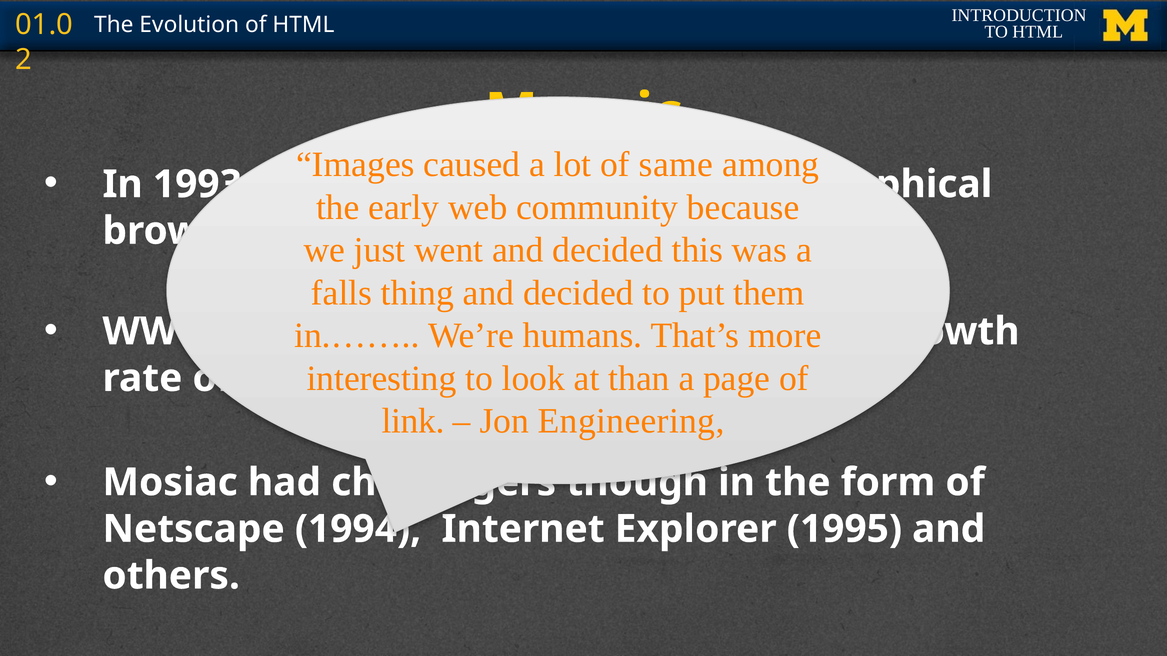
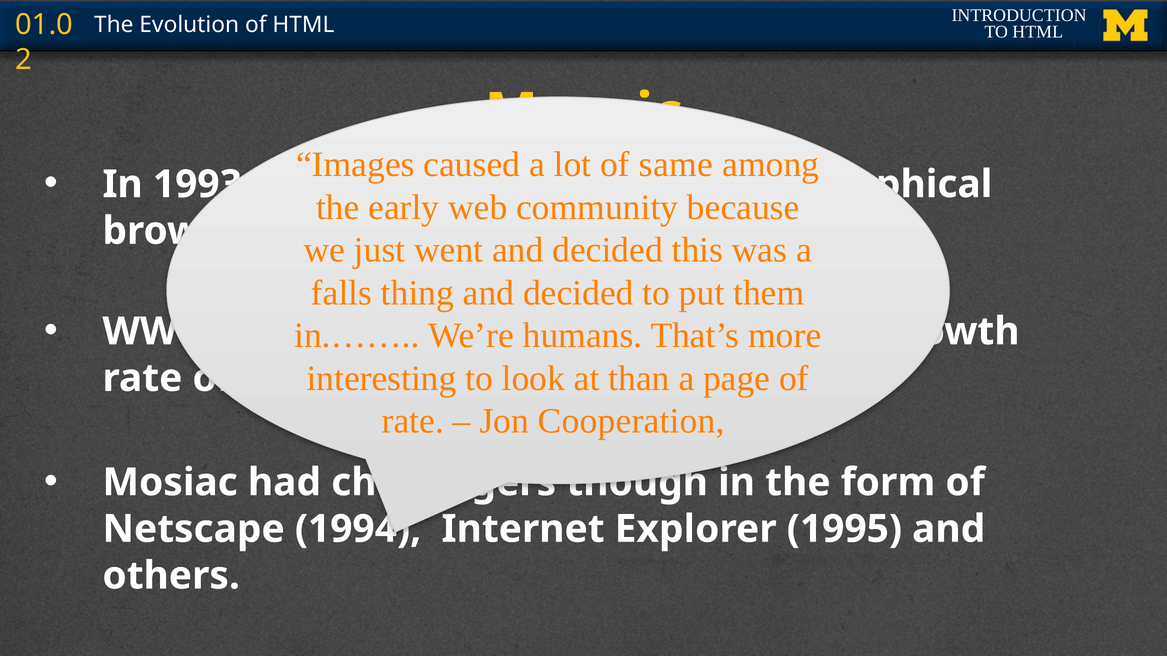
link at (413, 421): link -> rate
Engineering: Engineering -> Cooperation
